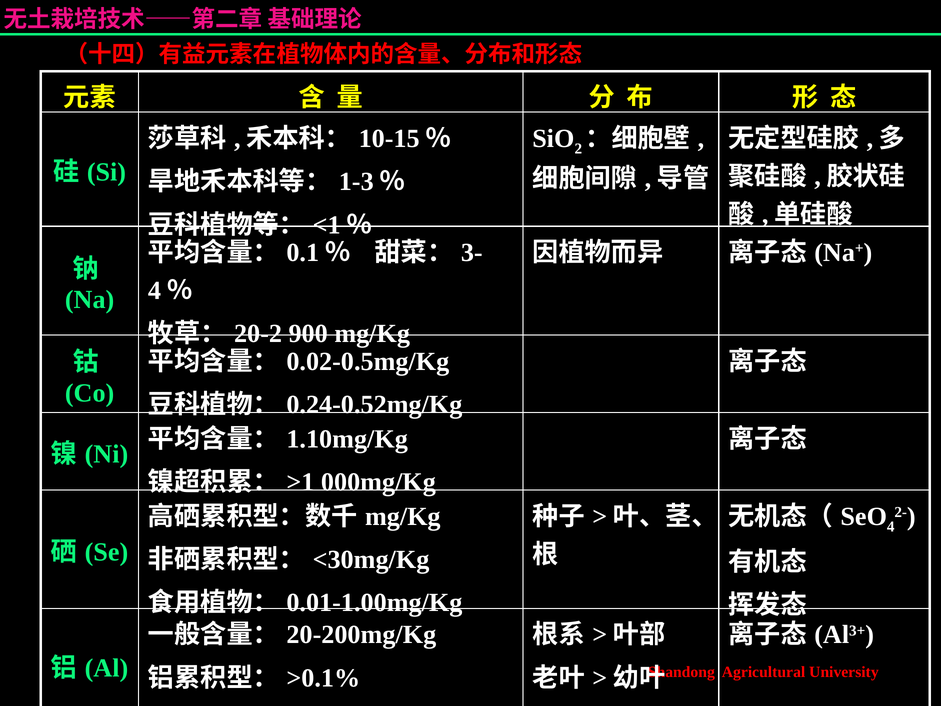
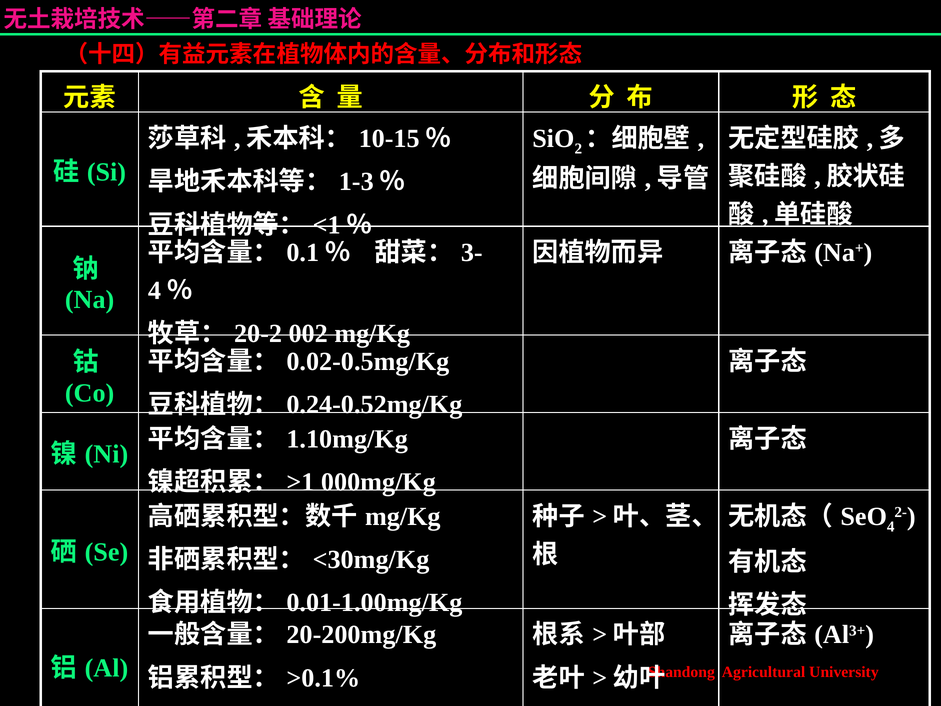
900: 900 -> 002
